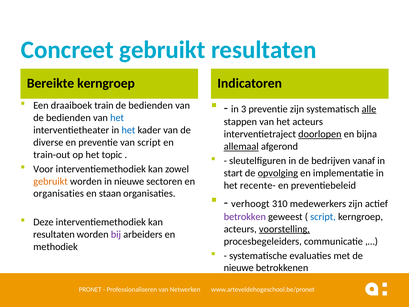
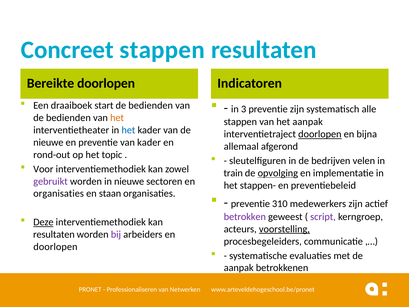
Concreet gebruikt: gebruikt -> stappen
Bereikte kerngroep: kerngroep -> doorlopen
train: train -> start
alle underline: present -> none
het at (117, 118) colour: blue -> orange
het acteurs: acteurs -> aanpak
diverse at (48, 142): diverse -> nieuwe
van script: script -> kader
allemaal underline: present -> none
train-out: train-out -> rond-out
vanaf: vanaf -> velen
start: start -> train
gebruikt at (51, 181) colour: orange -> purple
recente-: recente- -> stappen-
verhoogt at (250, 204): verhoogt -> preventie
script at (323, 217) colour: blue -> purple
Deze underline: none -> present
methodiek at (56, 247): methodiek -> doorlopen
nieuwe at (239, 268): nieuwe -> aanpak
